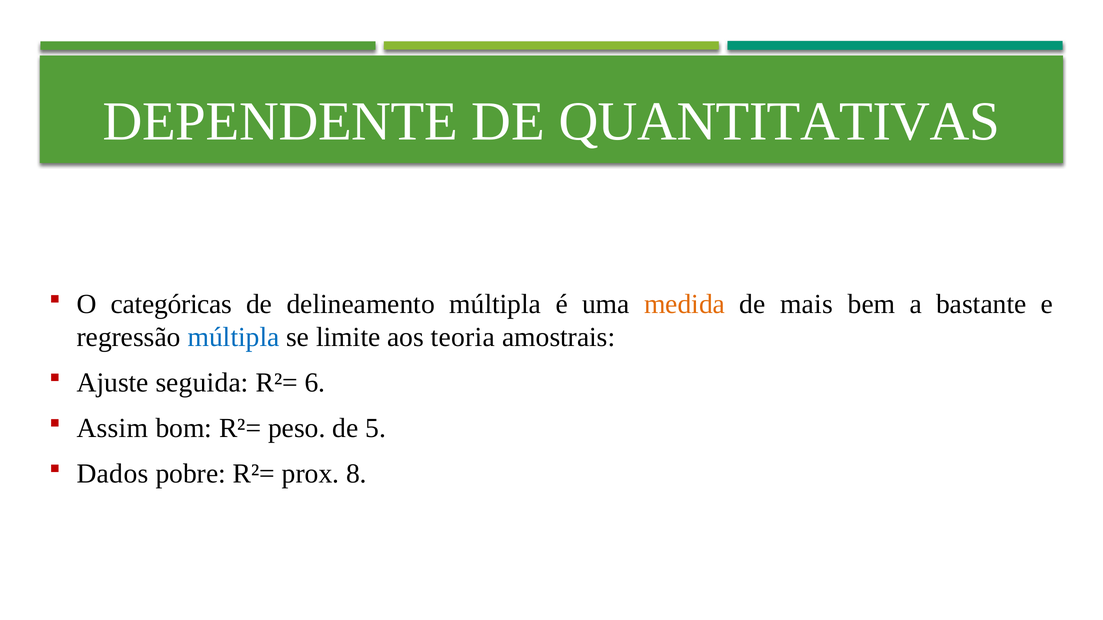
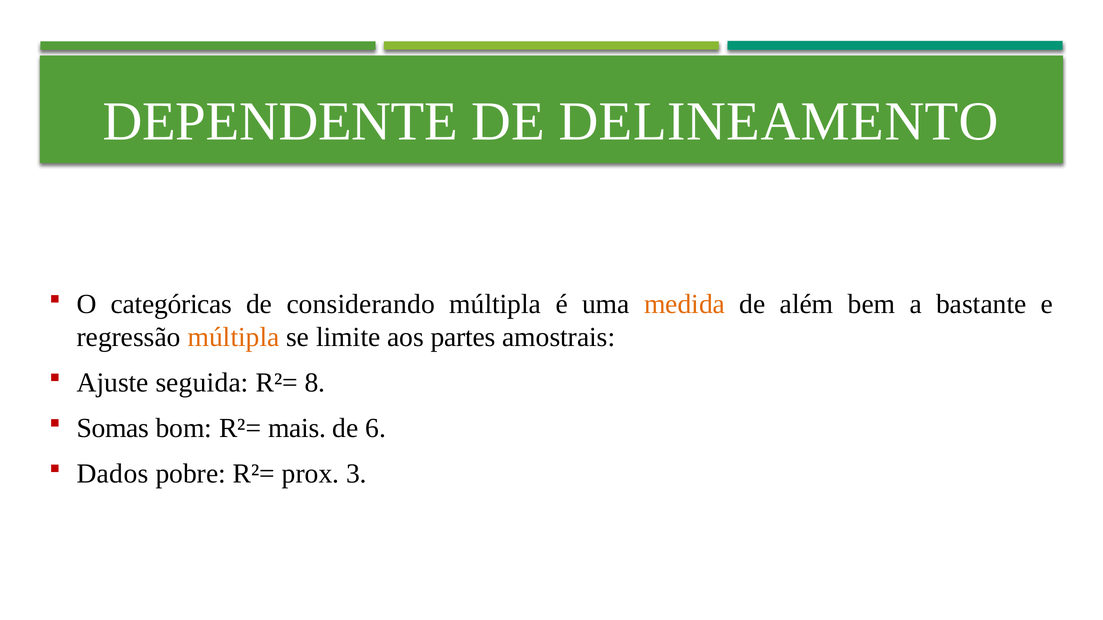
QUANTITATIVAS: QUANTITATIVAS -> DELINEAMENTO
delineamento: delineamento -> considerando
mais: mais -> além
múltipla at (234, 337) colour: blue -> orange
teoria: teoria -> partes
6: 6 -> 8
Assim: Assim -> Somas
peso: peso -> mais
5: 5 -> 6
8: 8 -> 3
